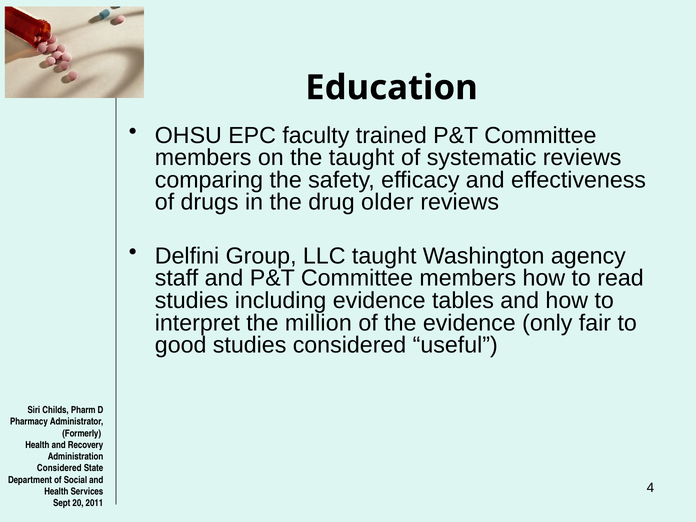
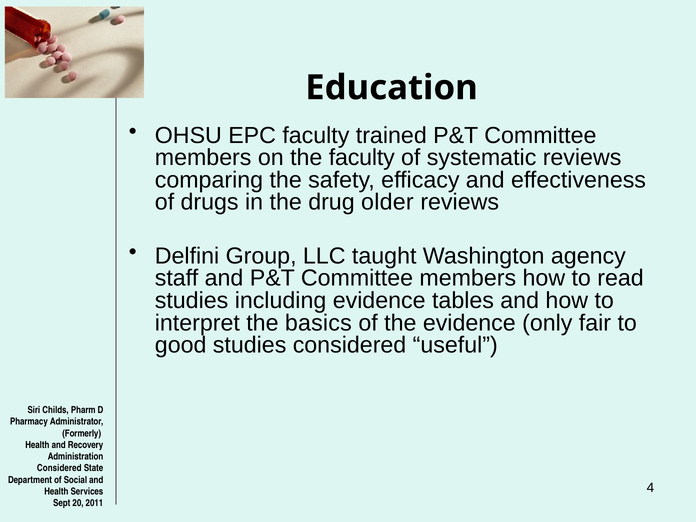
the taught: taught -> faculty
million: million -> basics
